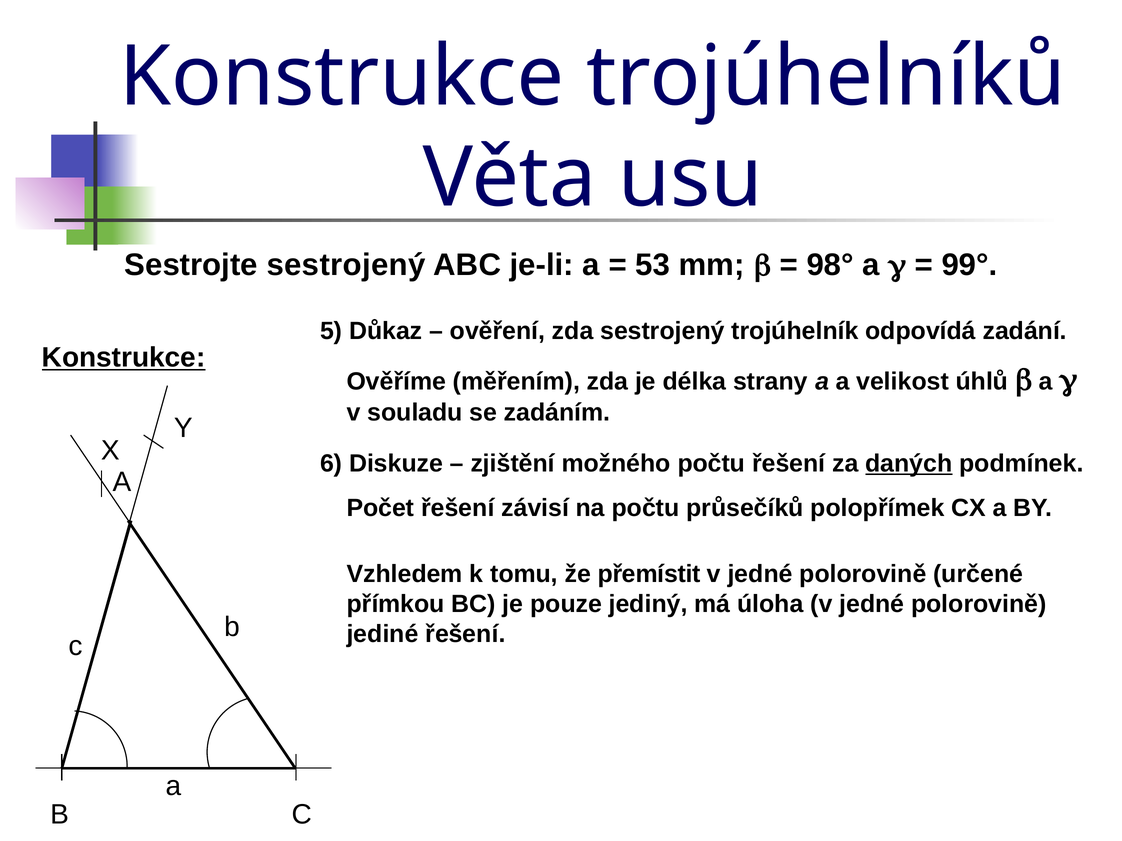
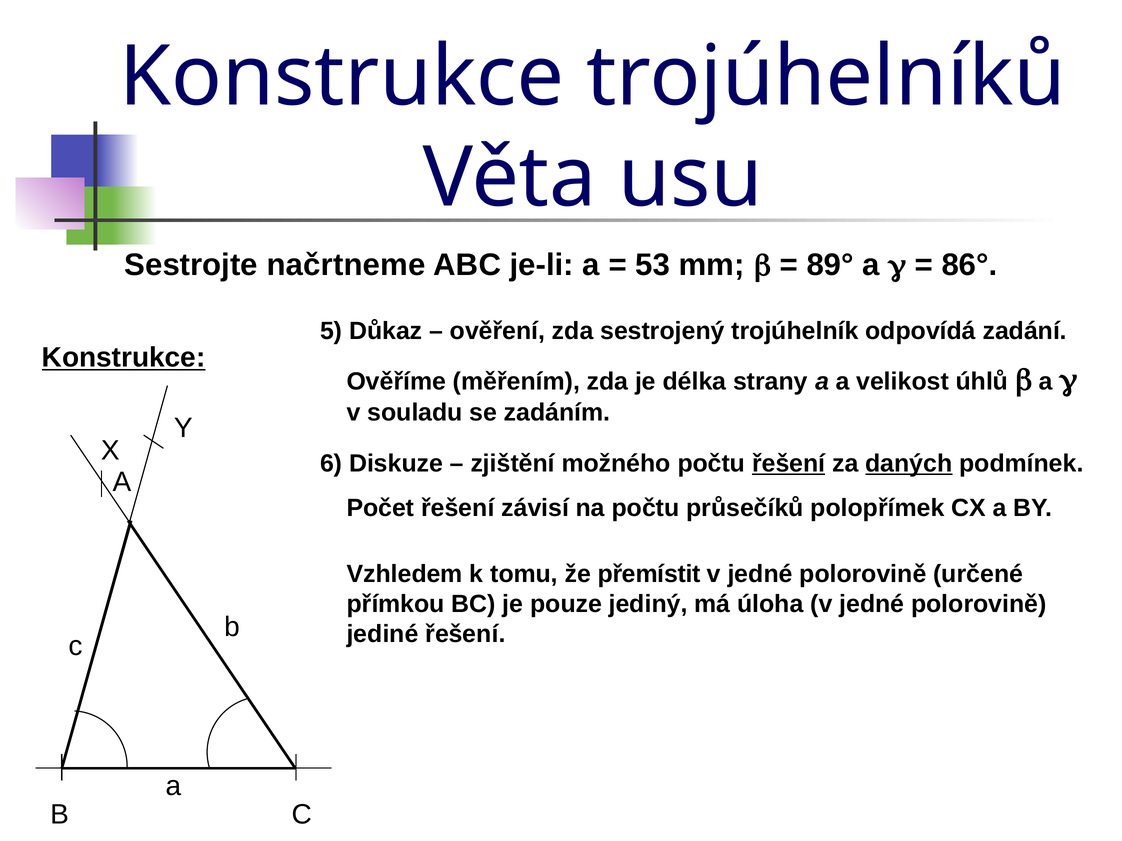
Sestrojte sestrojený: sestrojený -> načrtneme
98°: 98° -> 89°
99°: 99° -> 86°
řešení at (789, 464) underline: none -> present
